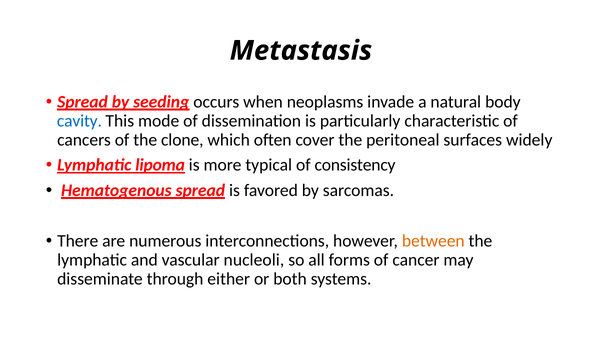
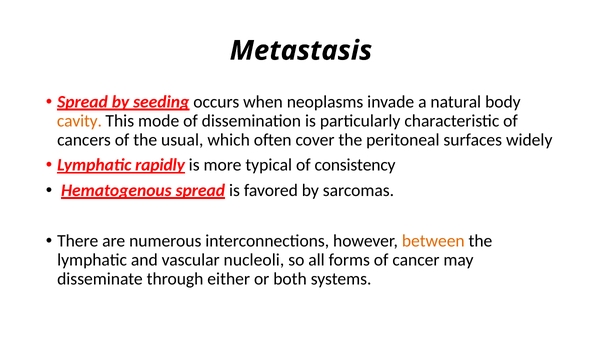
cavity colour: blue -> orange
clone: clone -> usual
lipoma: lipoma -> rapidly
